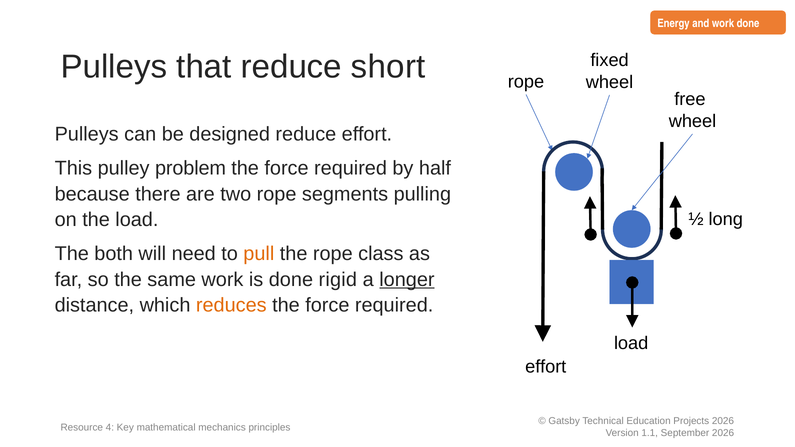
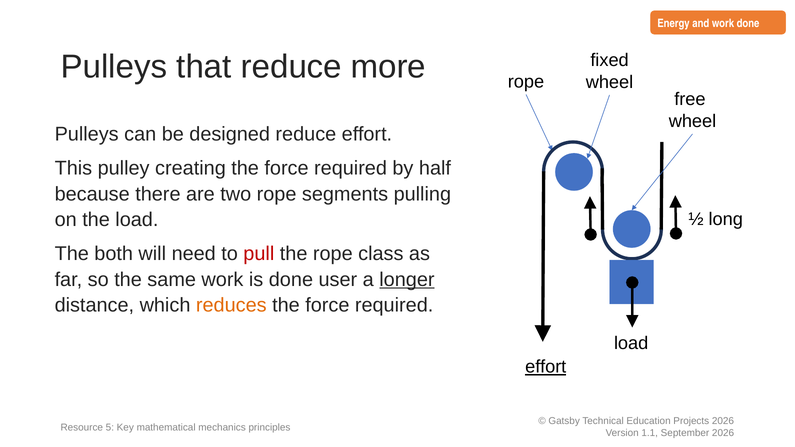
short: short -> more
problem: problem -> creating
pull colour: orange -> red
rigid: rigid -> user
effort at (546, 367) underline: none -> present
4: 4 -> 5
